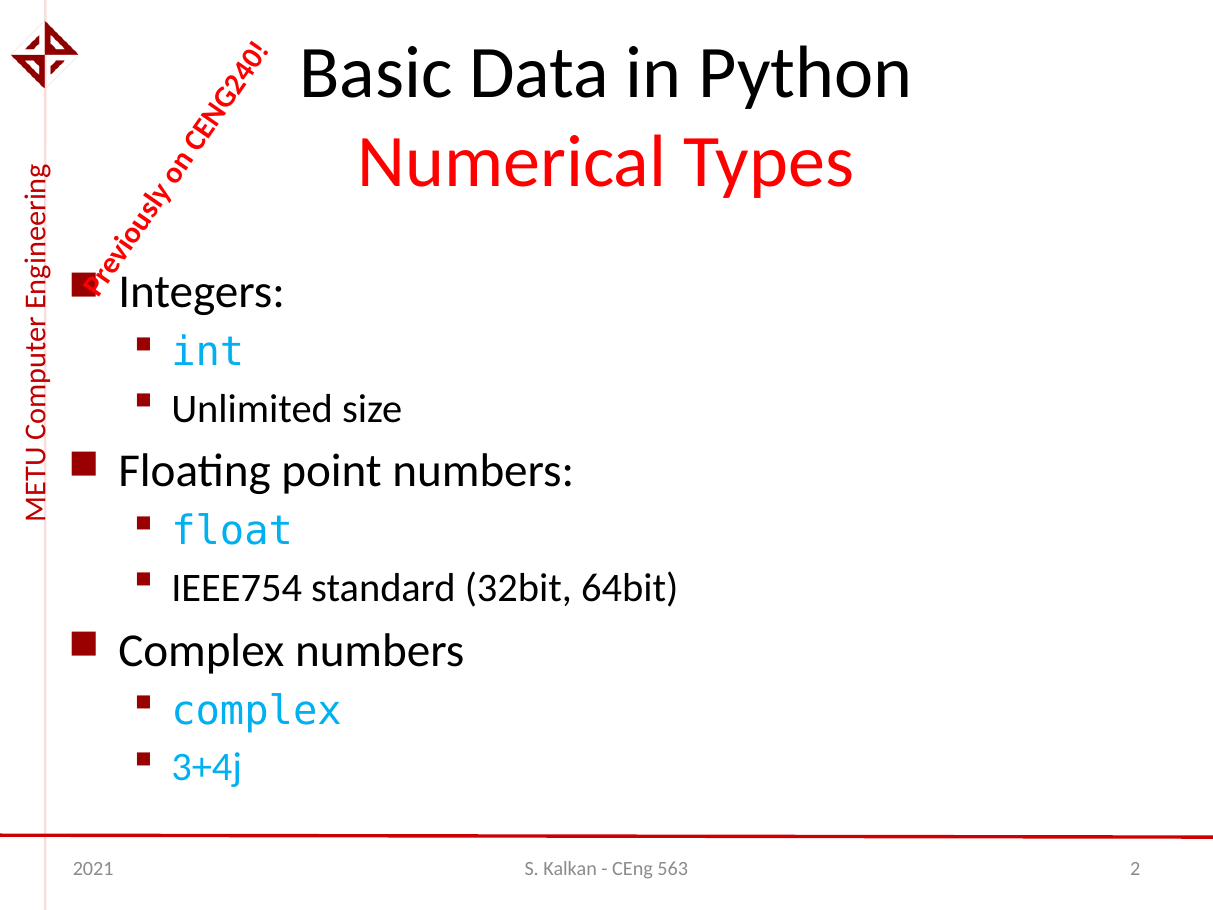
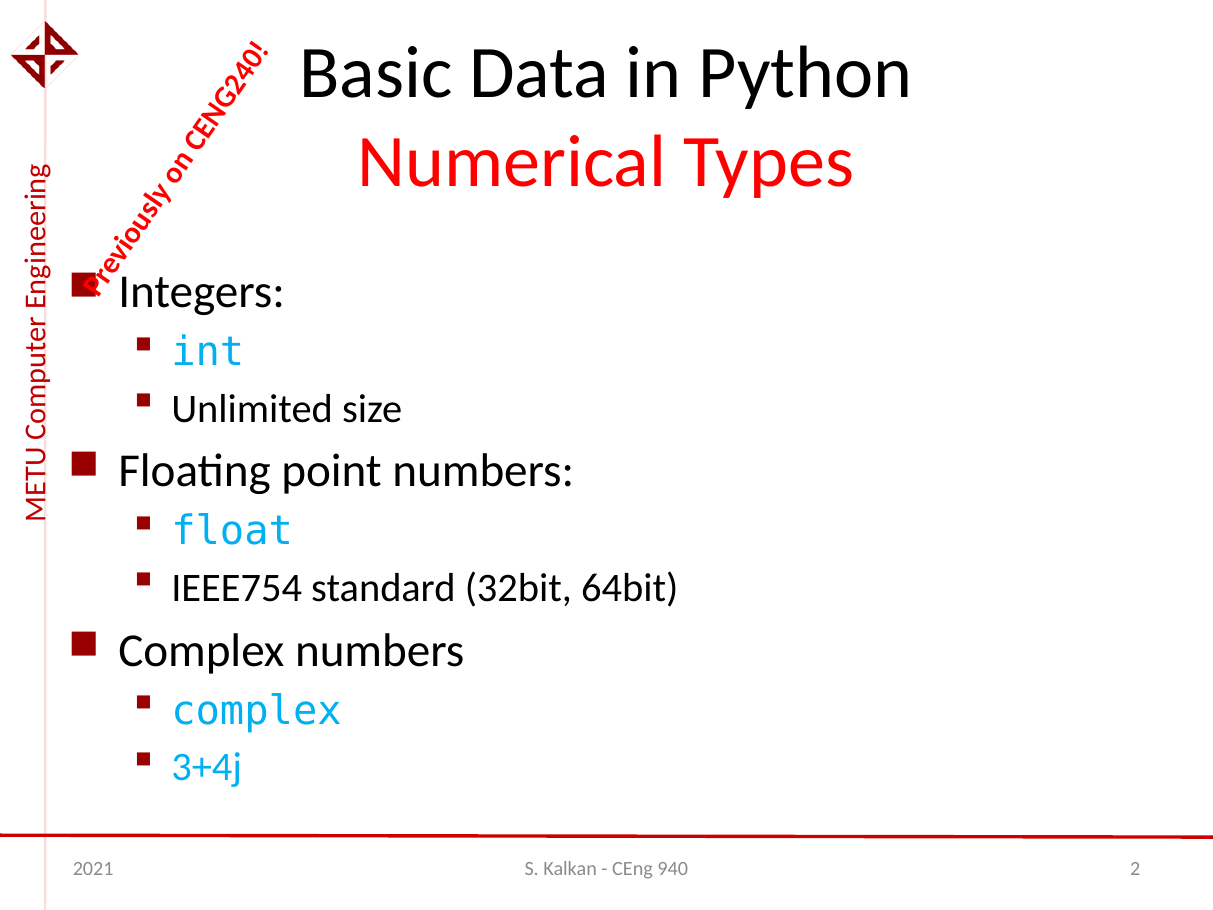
563: 563 -> 940
